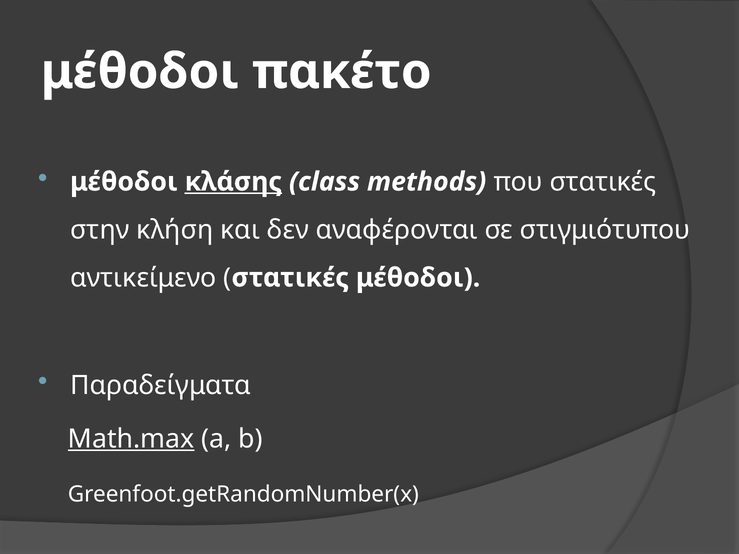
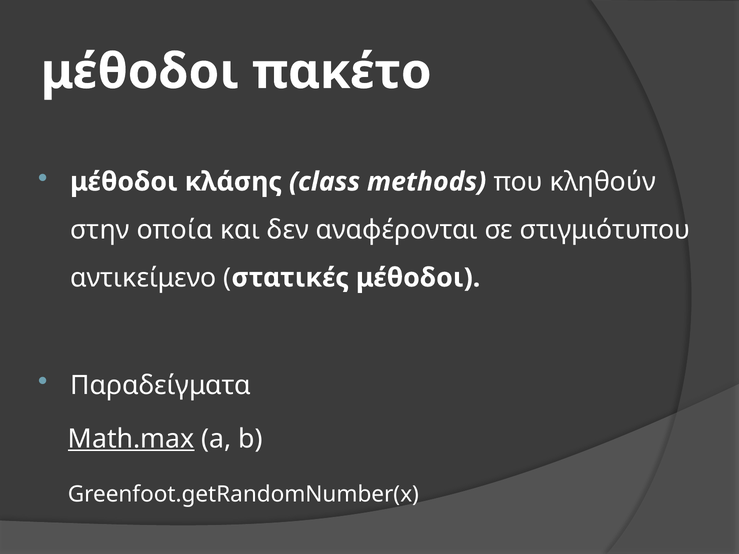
κλάσης underline: present -> none
που στατικές: στατικές -> κληθούν
κλήση: κλήση -> οποία
